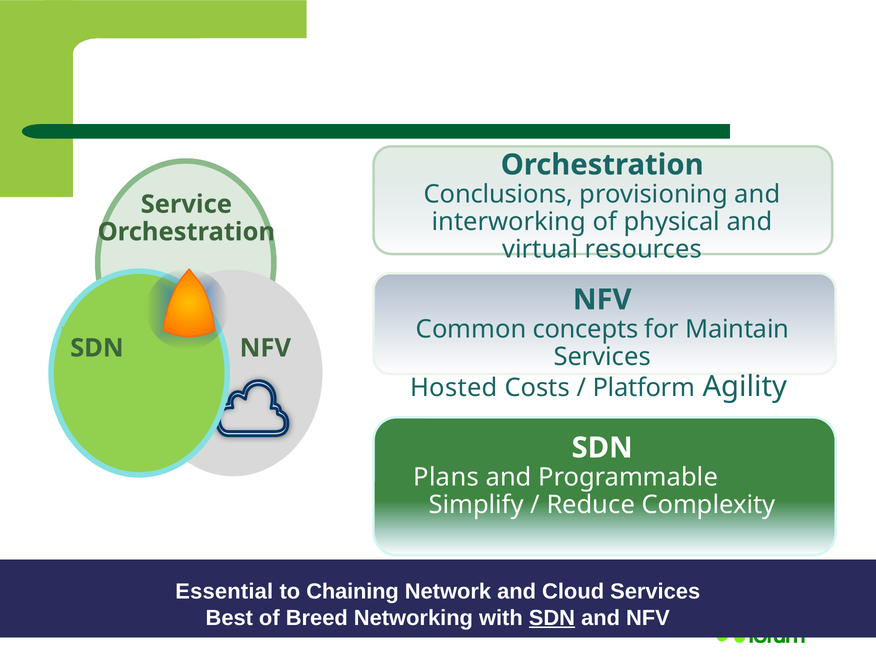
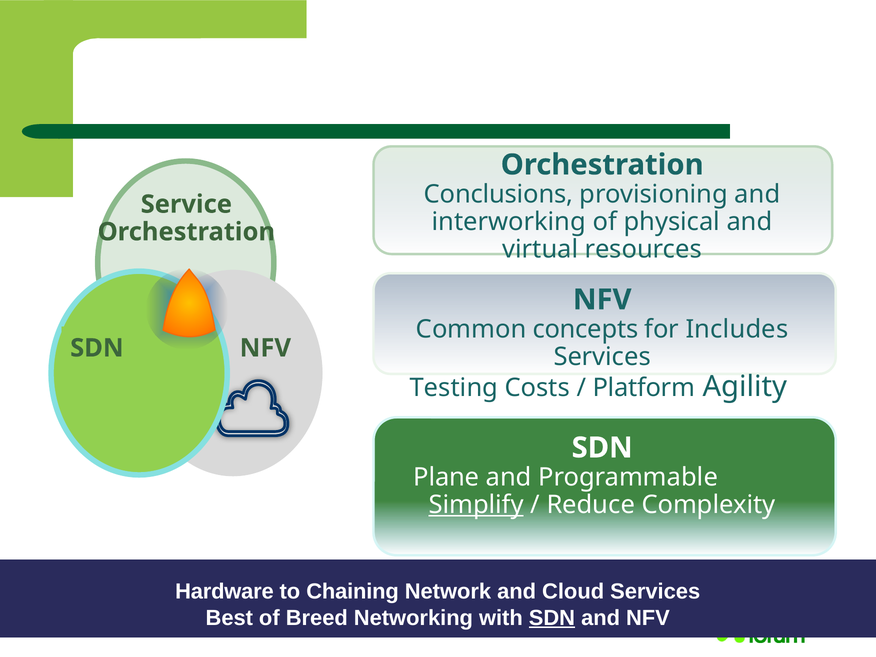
Maintain: Maintain -> Includes
Hosted: Hosted -> Testing
Plans: Plans -> Plane
Simplify underline: none -> present
Essential: Essential -> Hardware
